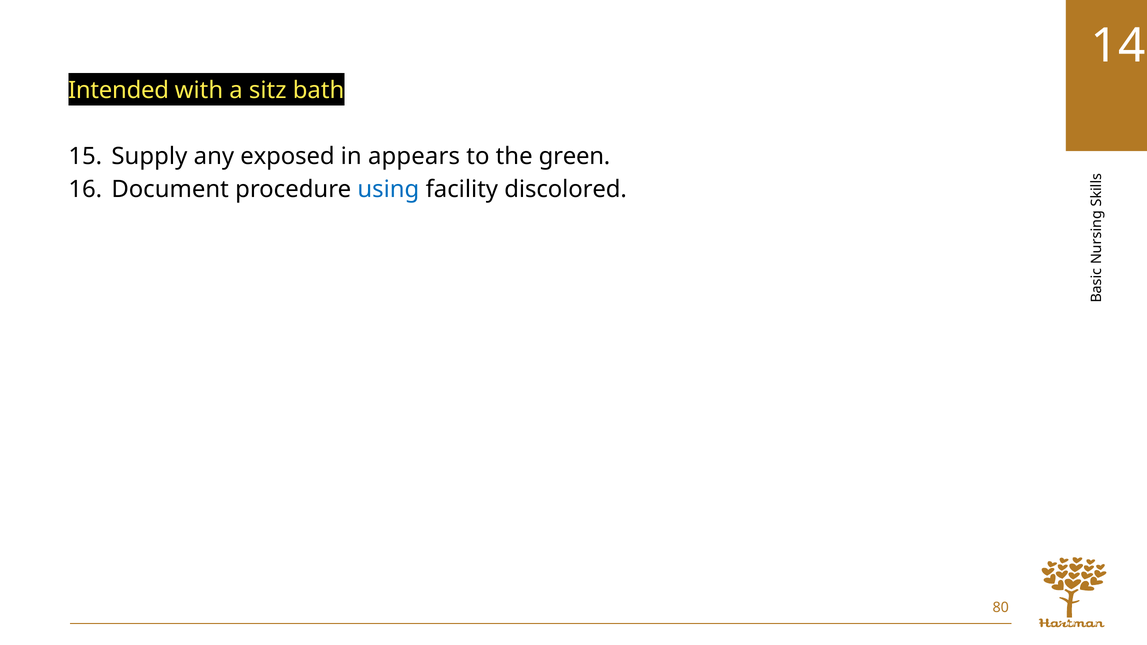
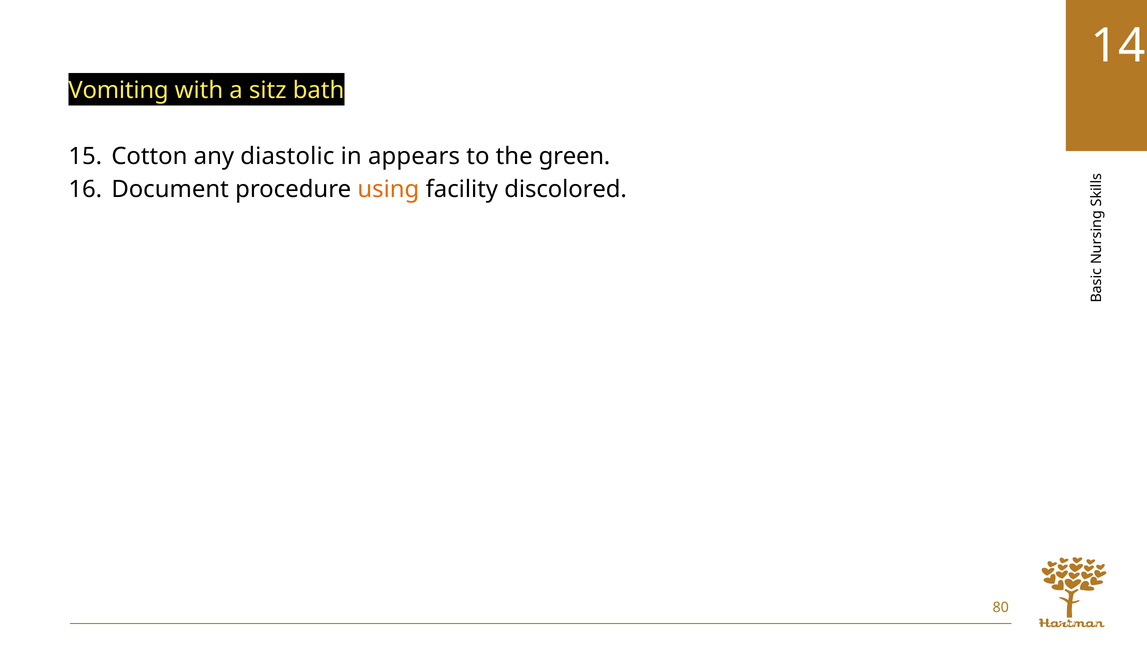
Intended: Intended -> Vomiting
Supply: Supply -> Cotton
exposed: exposed -> diastolic
using colour: blue -> orange
